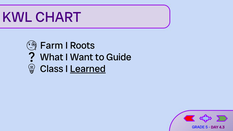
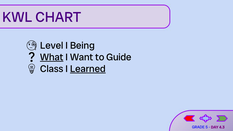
Farm: Farm -> Level
Roots: Roots -> Being
What underline: none -> present
